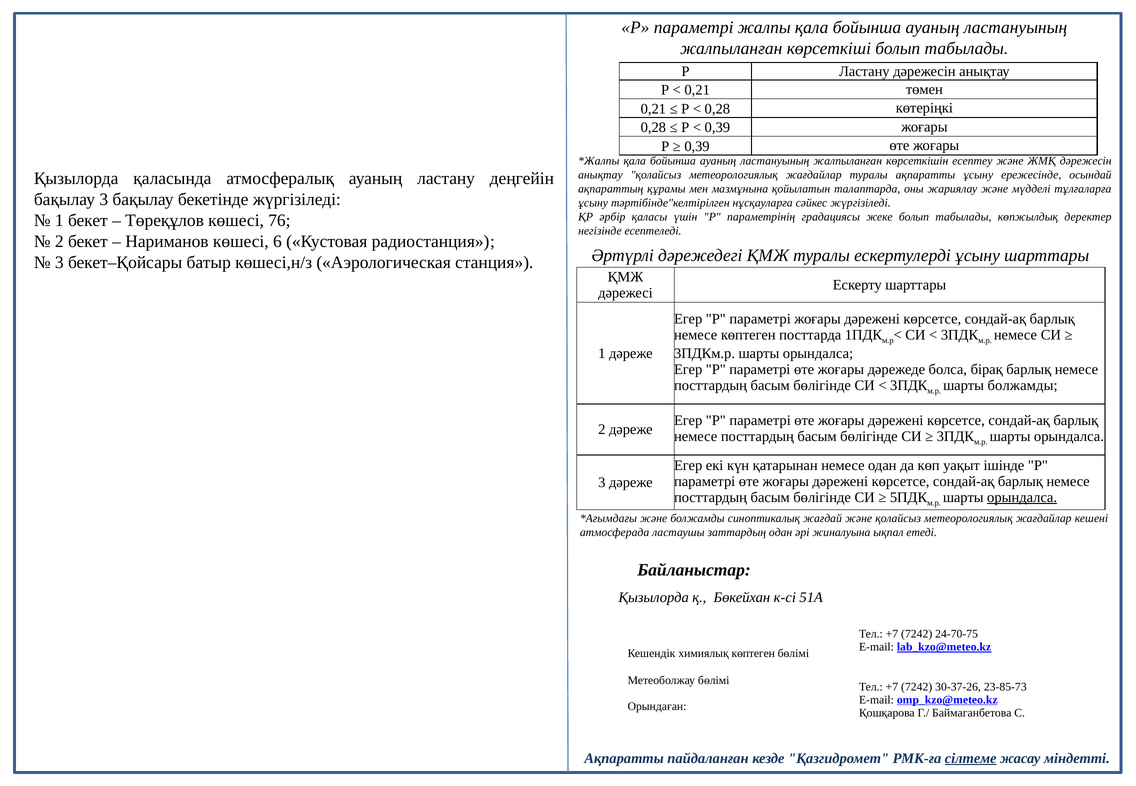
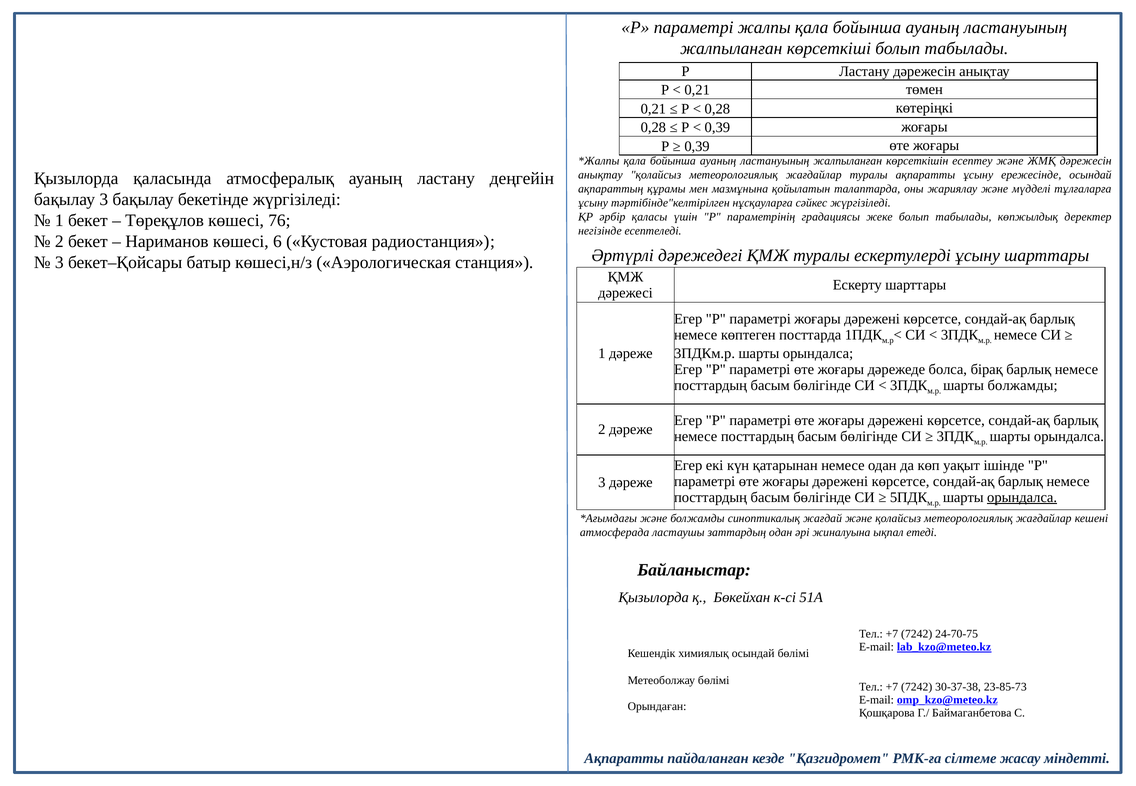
химиялық көптеген: көптеген -> осындай
30-37-26: 30-37-26 -> 30-37-38
сілтеме underline: present -> none
